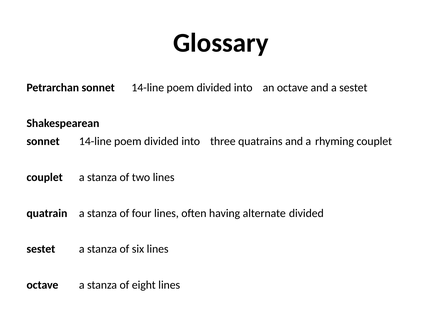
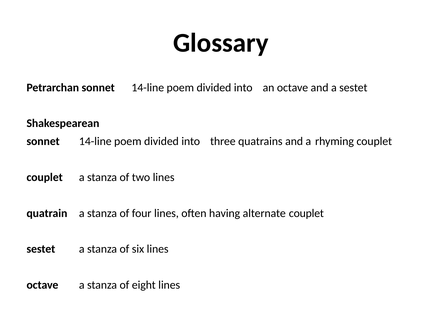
alternate divided: divided -> couplet
